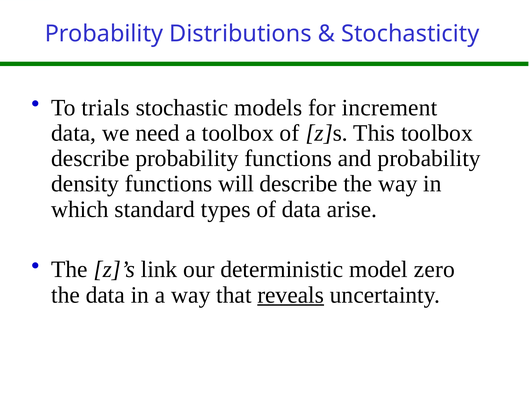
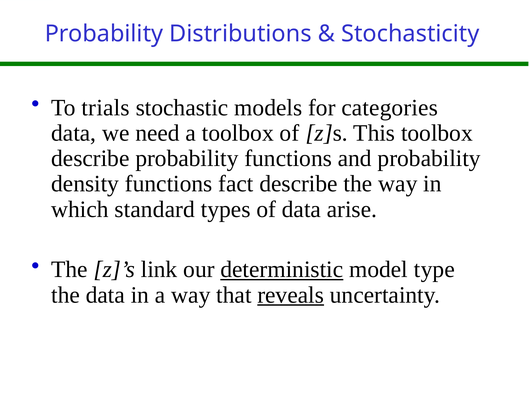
increment: increment -> categories
will: will -> fact
deterministic underline: none -> present
zero: zero -> type
